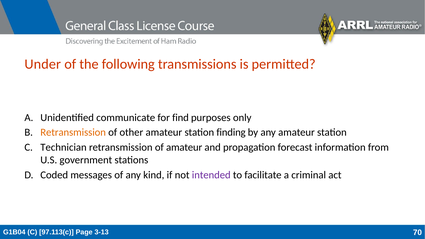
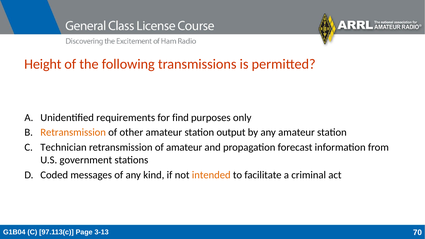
Under: Under -> Height
communicate: communicate -> requirements
finding: finding -> output
intended colour: purple -> orange
